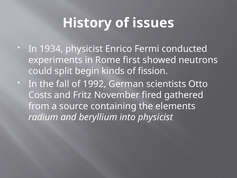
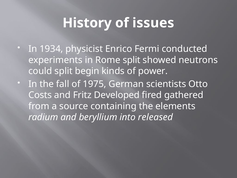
Rome first: first -> split
fission: fission -> power
1992: 1992 -> 1975
November: November -> Developed
into physicist: physicist -> released
